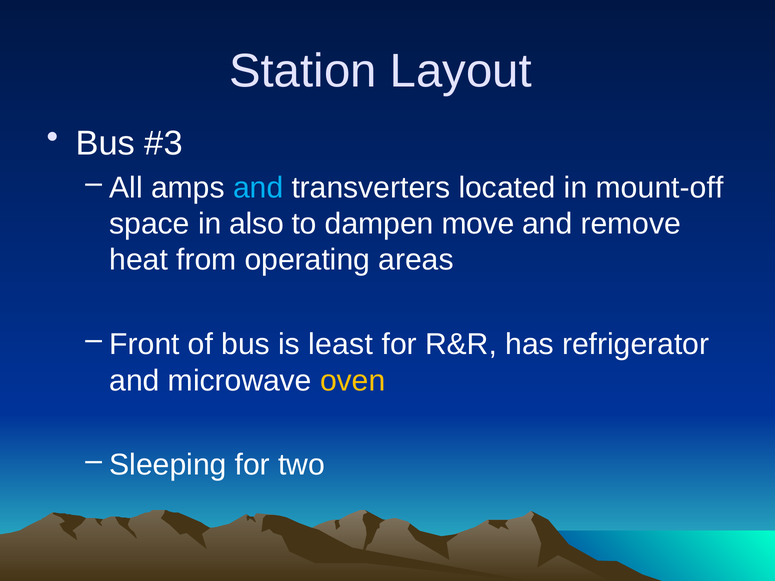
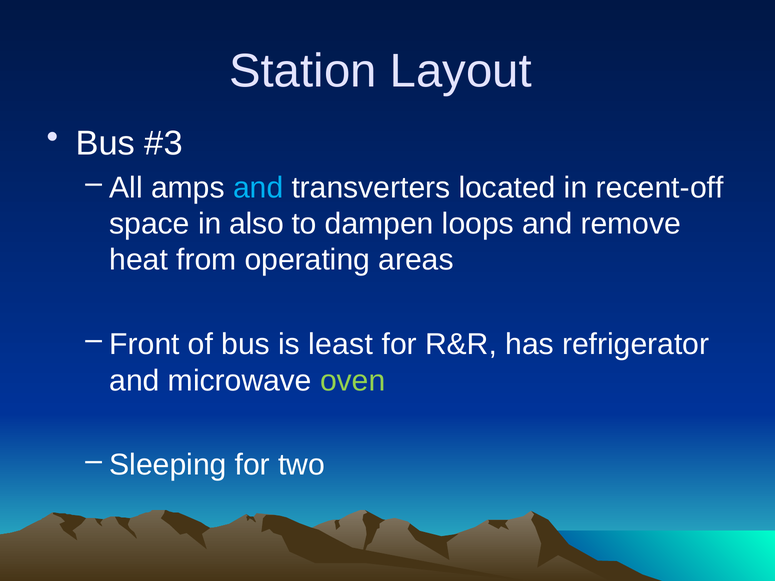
mount-off: mount-off -> recent-off
move: move -> loops
oven colour: yellow -> light green
